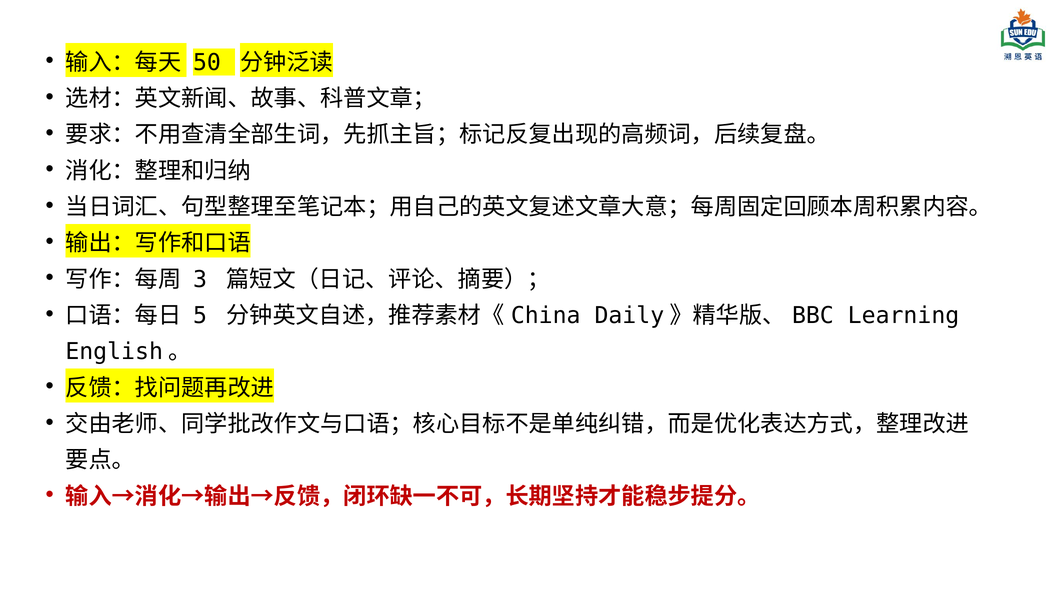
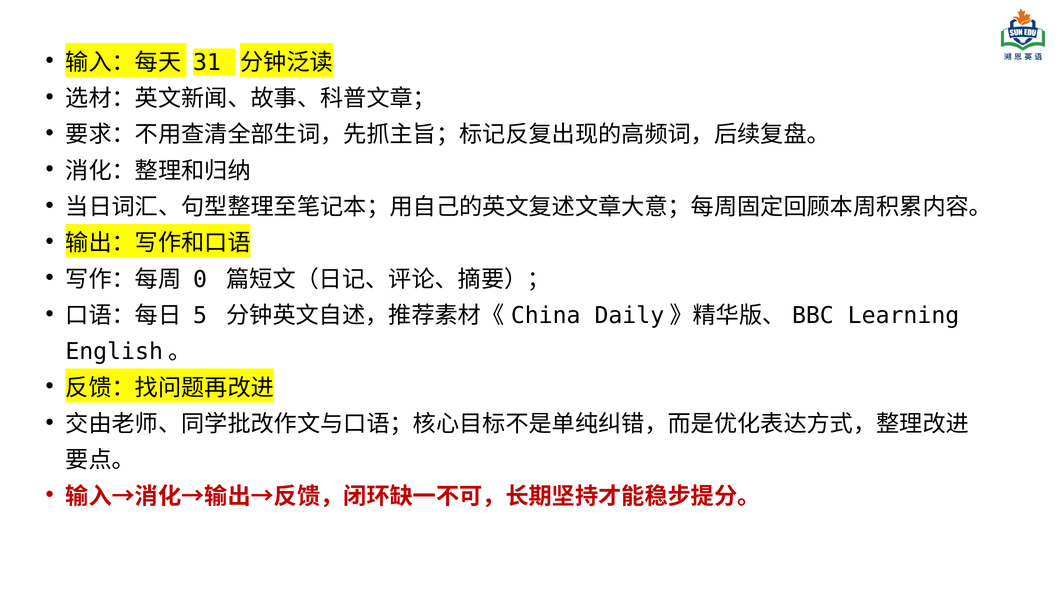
50: 50 -> 31
3: 3 -> 0
